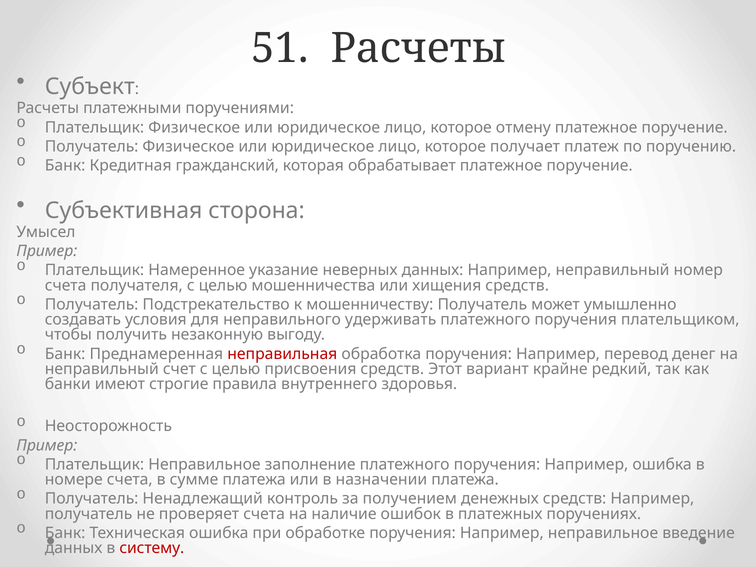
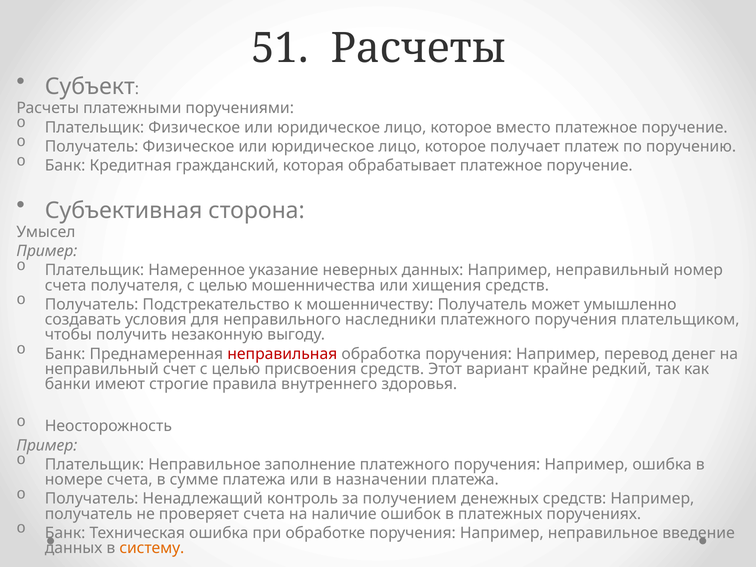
отмену: отмену -> вместо
удерживать: удерживать -> наследники
систему colour: red -> orange
